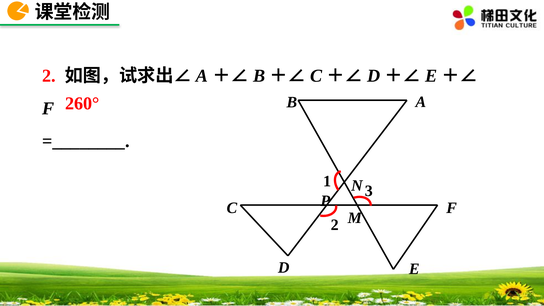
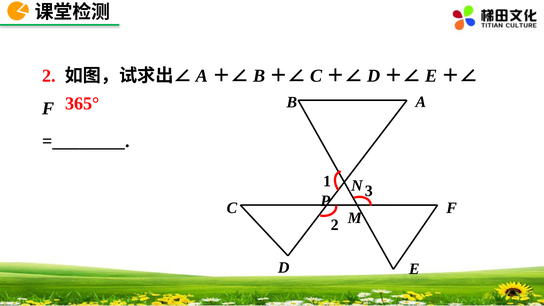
260°: 260° -> 365°
